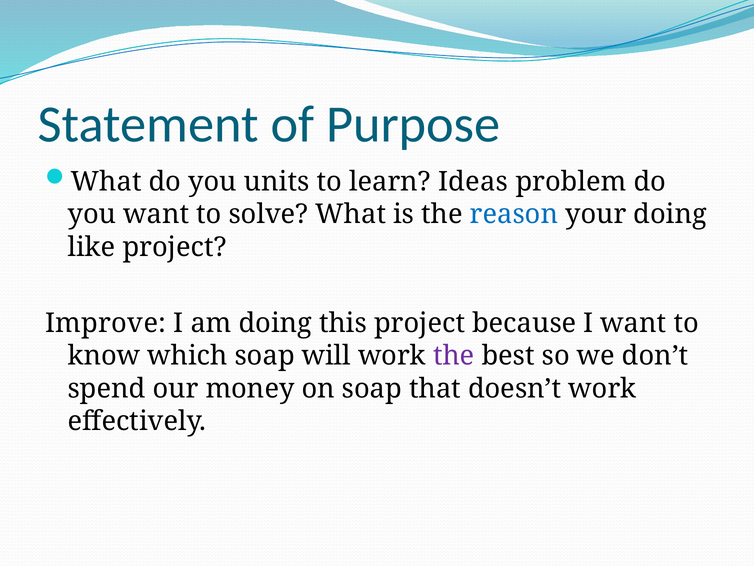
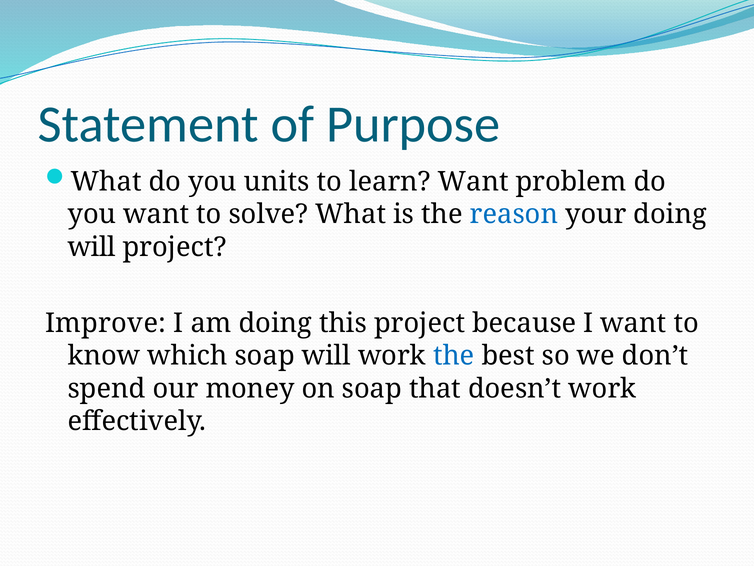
learn Ideas: Ideas -> Want
like at (92, 247): like -> will
the at (454, 356) colour: purple -> blue
